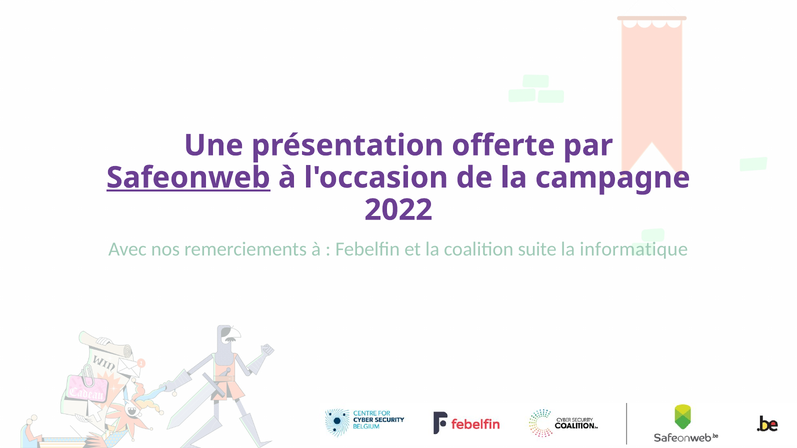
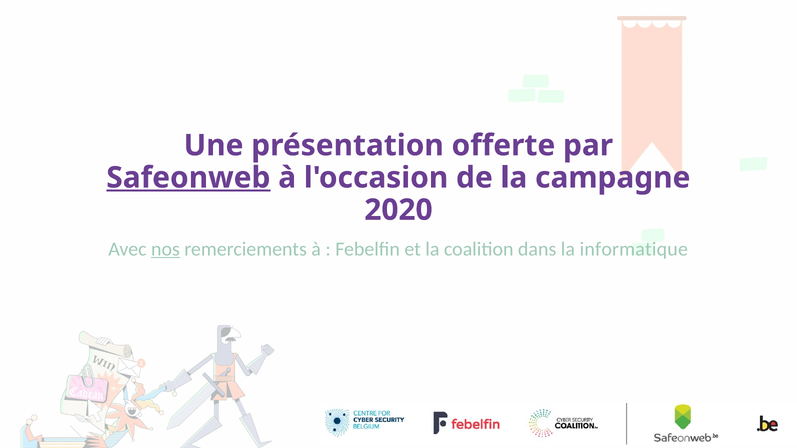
2022: 2022 -> 2020
nos underline: none -> present
suite: suite -> dans
